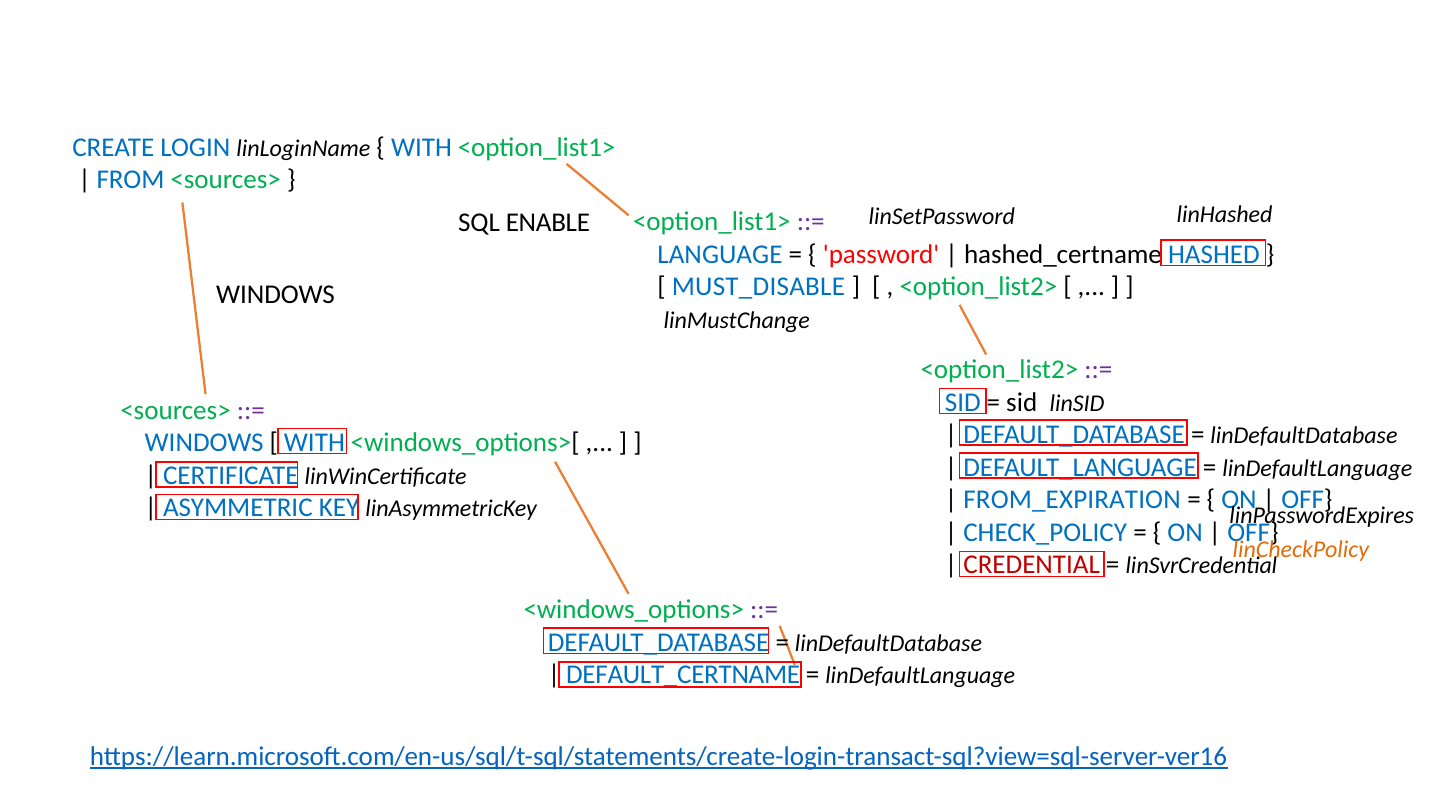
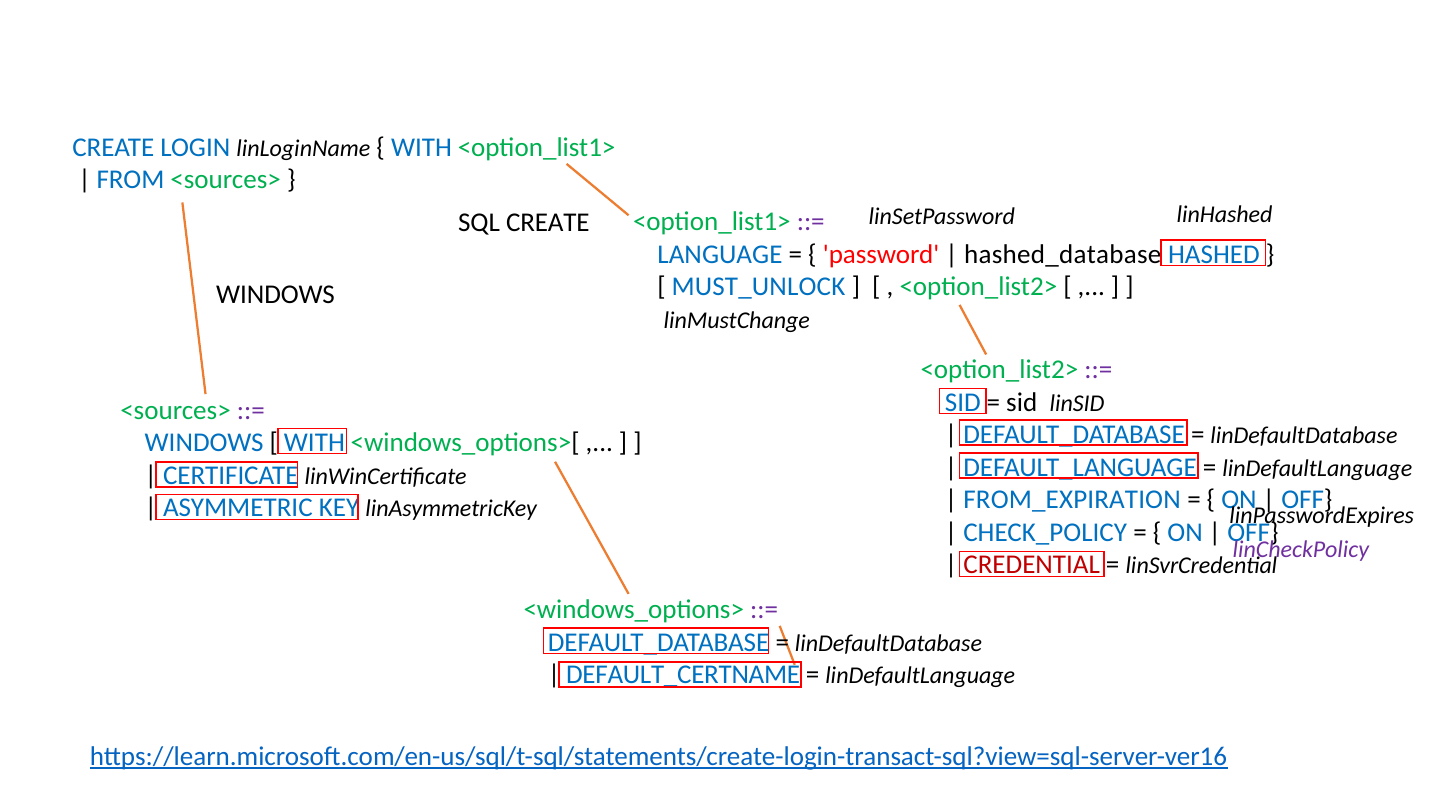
SQL ENABLE: ENABLE -> CREATE
hashed_certname: hashed_certname -> hashed_database
MUST_DISABLE: MUST_DISABLE -> MUST_UNLOCK
linCheckPolicy colour: orange -> purple
